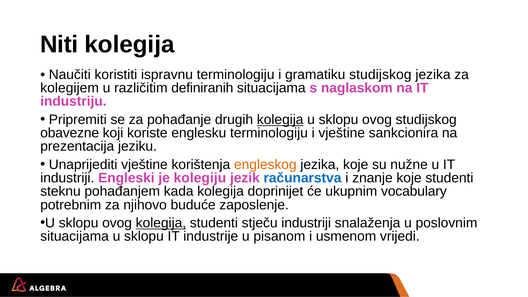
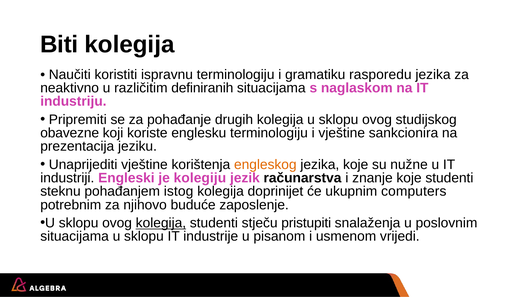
Niti: Niti -> Biti
gramatiku studijskog: studijskog -> rasporedu
kolegijem: kolegijem -> neaktivno
kolegija at (280, 120) underline: present -> none
računarstva colour: blue -> black
kada: kada -> istog
vocabulary: vocabulary -> computers
stječu industriji: industriji -> pristupiti
